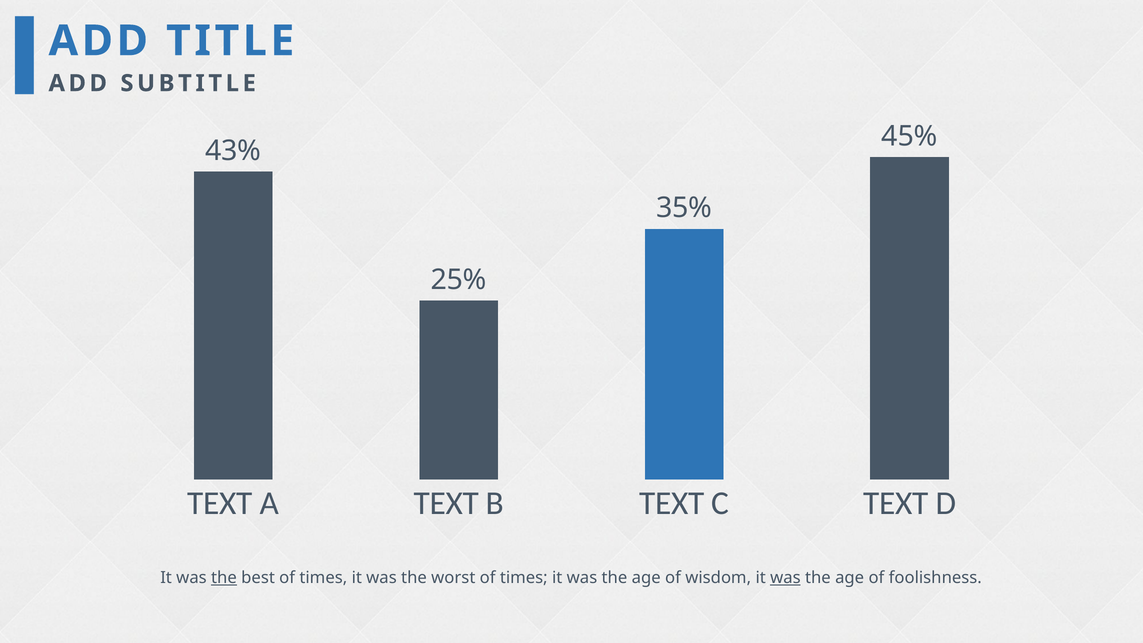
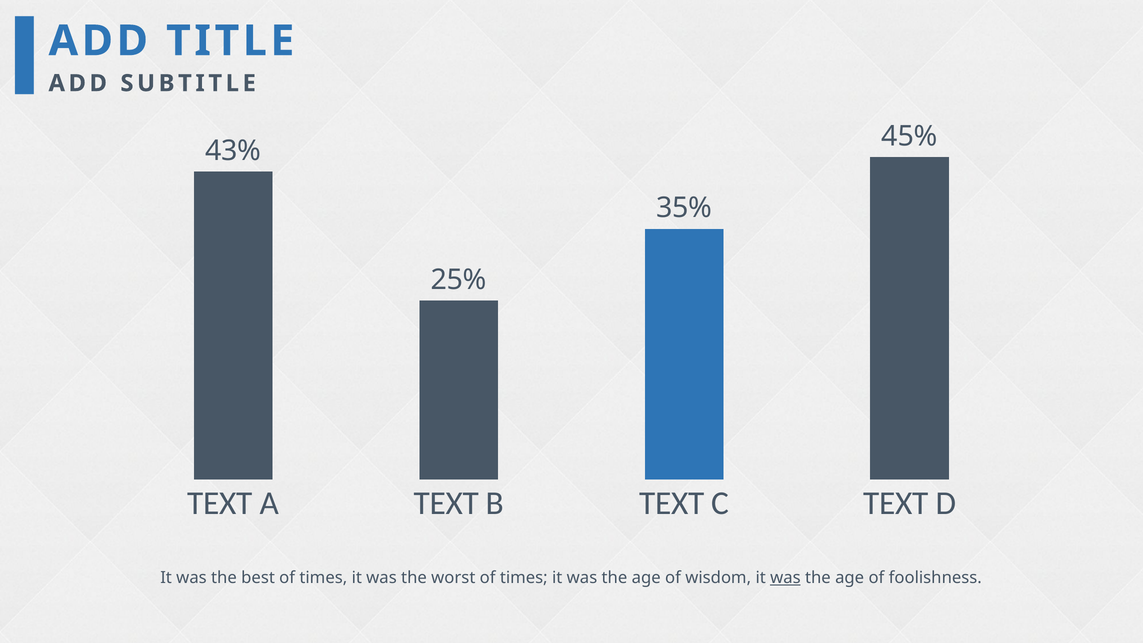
the at (224, 578) underline: present -> none
